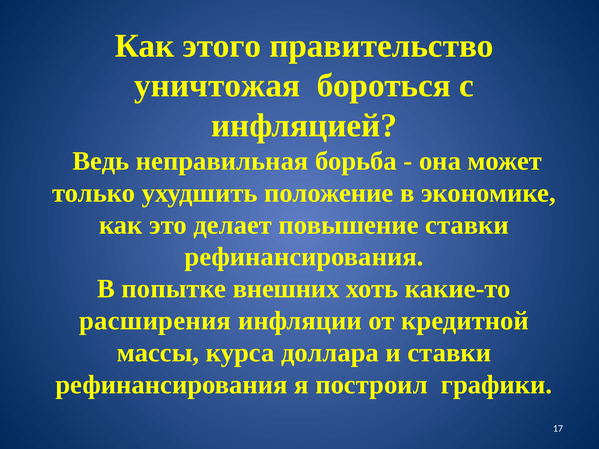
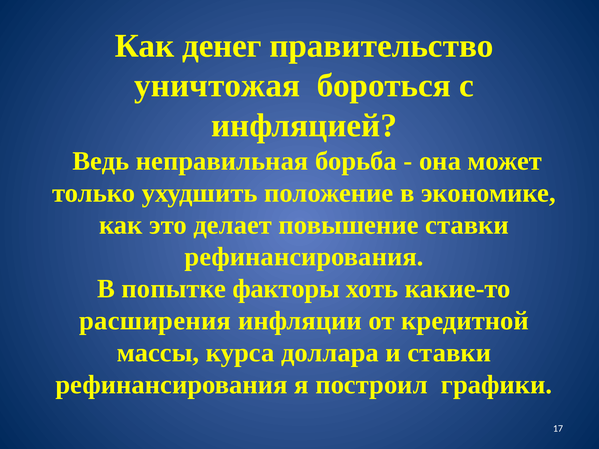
этого: этого -> денег
внешних: внешних -> факторы
